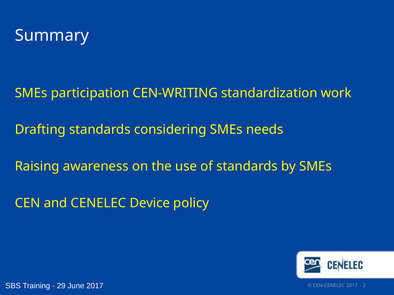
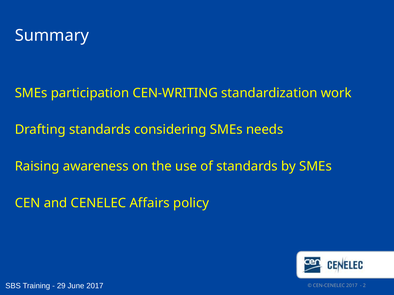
Device: Device -> Affairs
